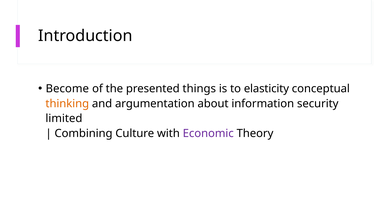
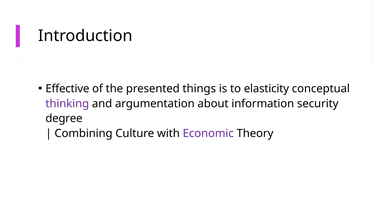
Become: Become -> Effective
thinking colour: orange -> purple
limited: limited -> degree
